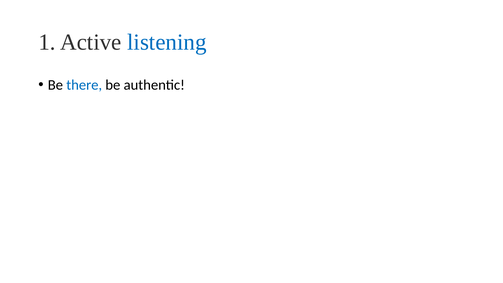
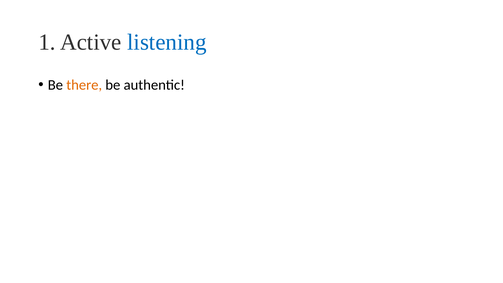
there colour: blue -> orange
